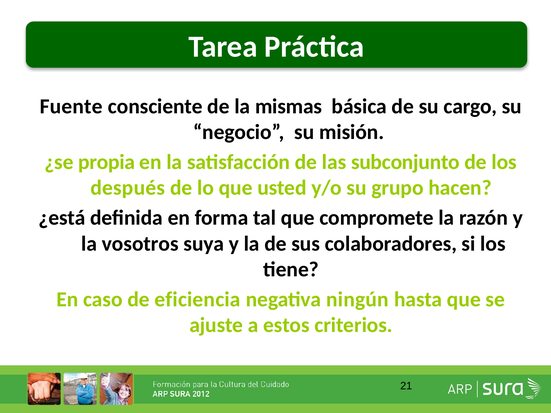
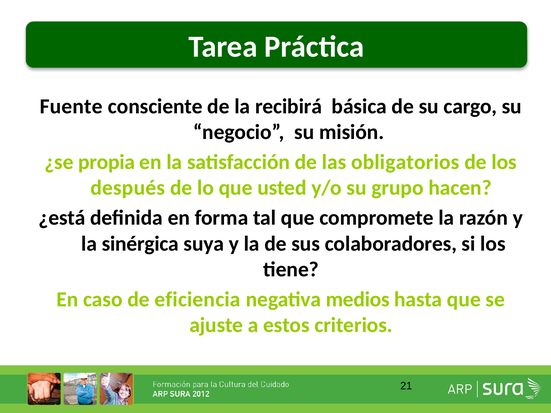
mismas: mismas -> recibirá
subconjunto: subconjunto -> obligatorios
vosotros: vosotros -> sinérgica
ningún: ningún -> medios
